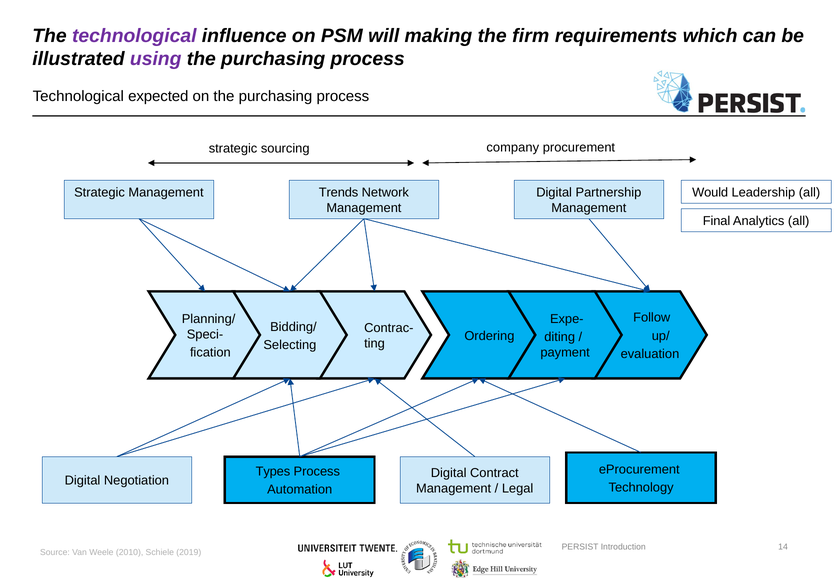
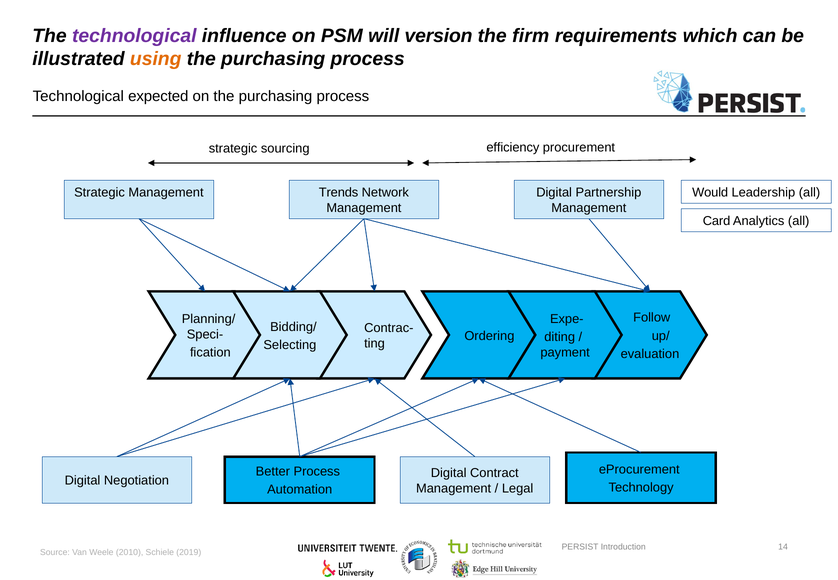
making: making -> version
using colour: purple -> orange
company: company -> efficiency
Final: Final -> Card
Types: Types -> Better
